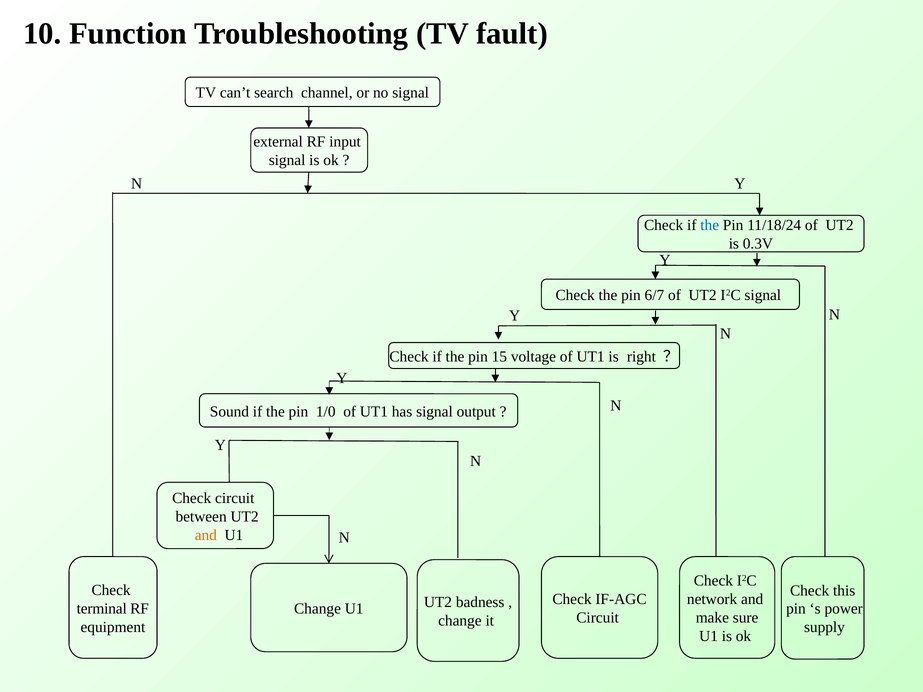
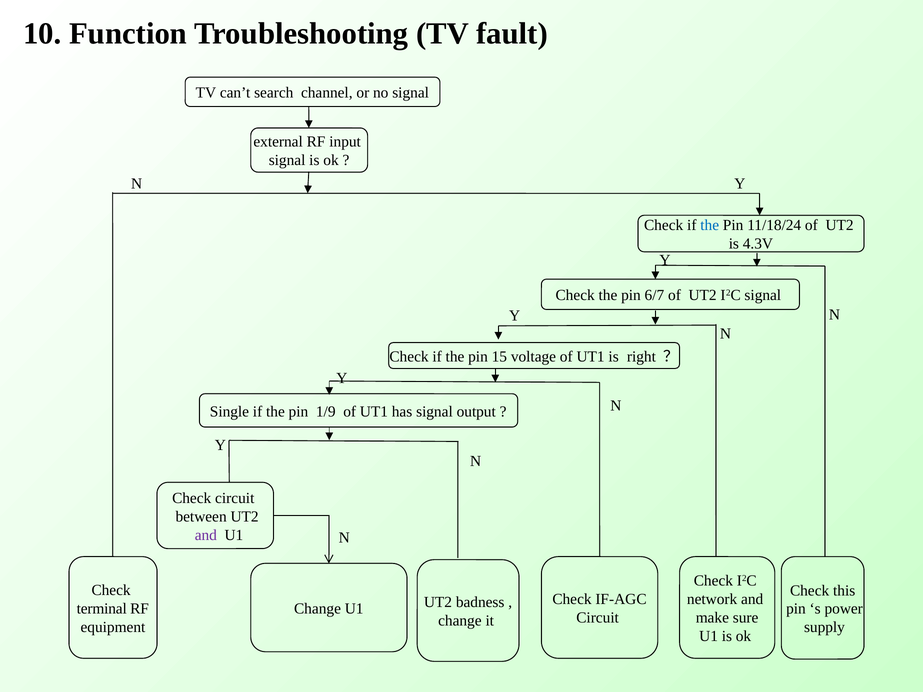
0.3V: 0.3V -> 4.3V
Sound: Sound -> Single
1/0: 1/0 -> 1/9
and at (206, 535) colour: orange -> purple
